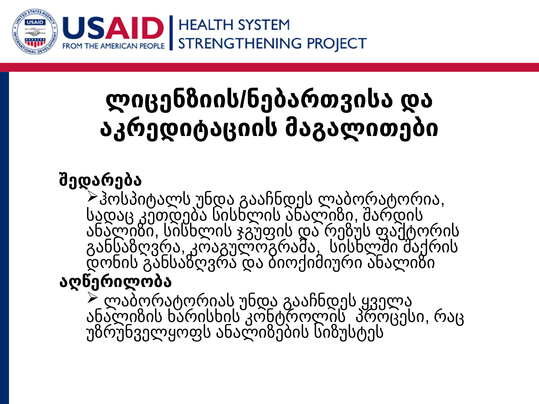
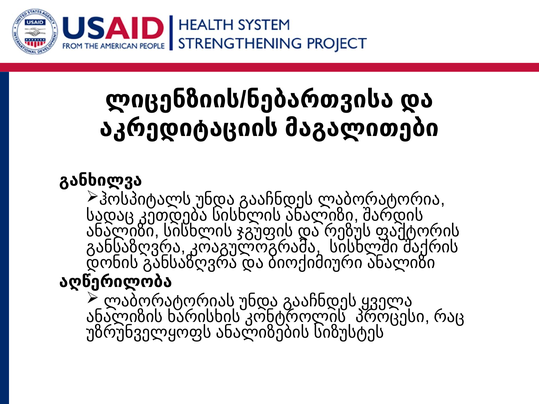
შედარება: შედარება -> განხილვა
